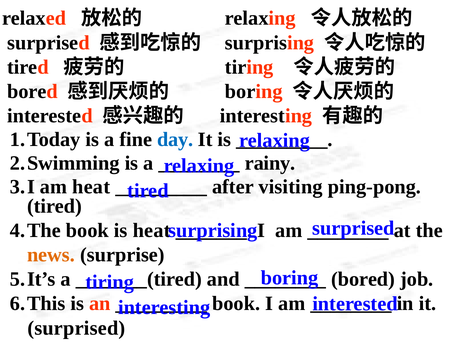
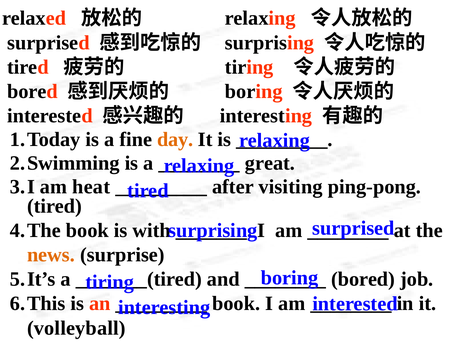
day colour: blue -> orange
rainy: rainy -> great
is heat: heat -> with
surprised at (76, 328): surprised -> volleyball
